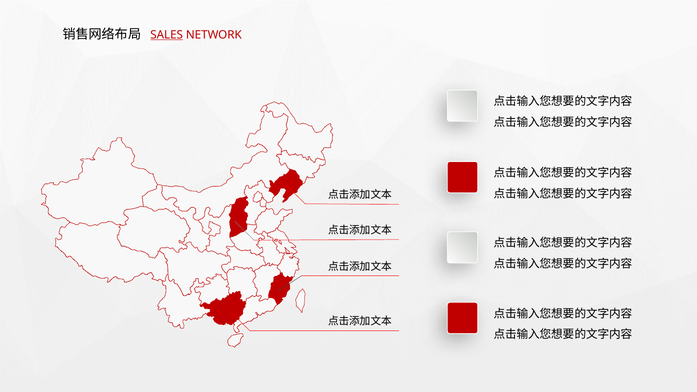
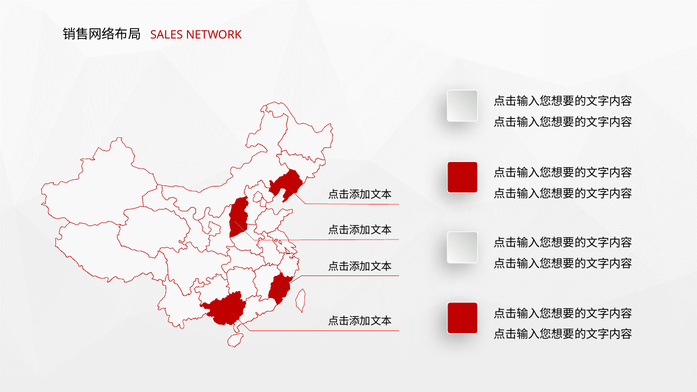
SALES underline: present -> none
